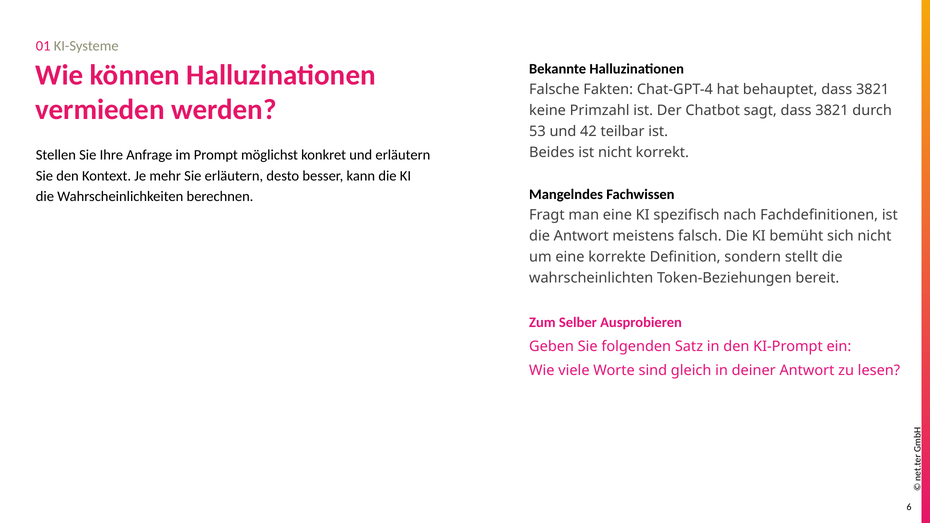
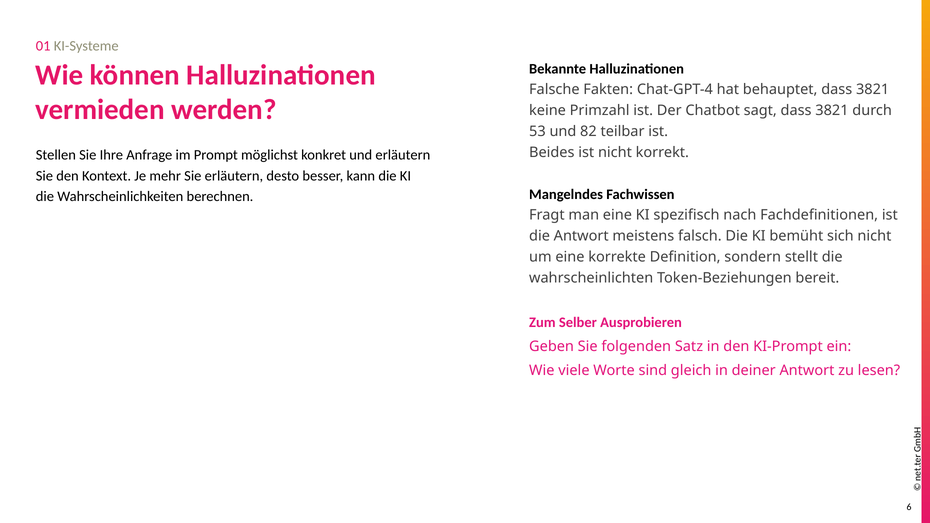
42: 42 -> 82
